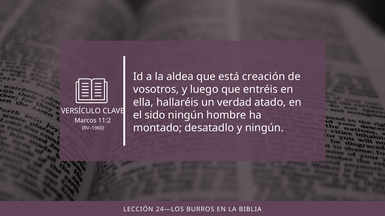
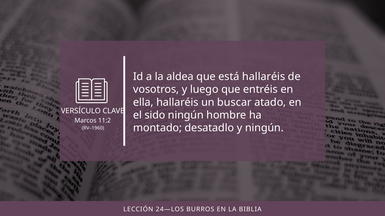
está creación: creación -> hallaréis
verdad: verdad -> buscar
